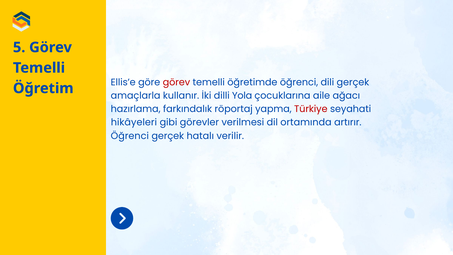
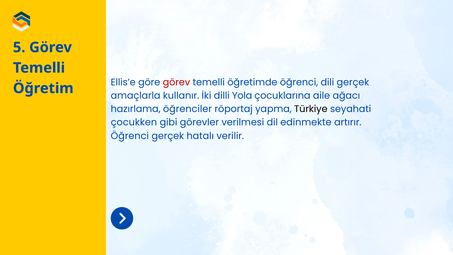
farkındalık: farkındalık -> öğrenciler
Türkiye colour: red -> black
hikâyeleri: hikâyeleri -> çocukken
ortamında: ortamında -> edinmekte
